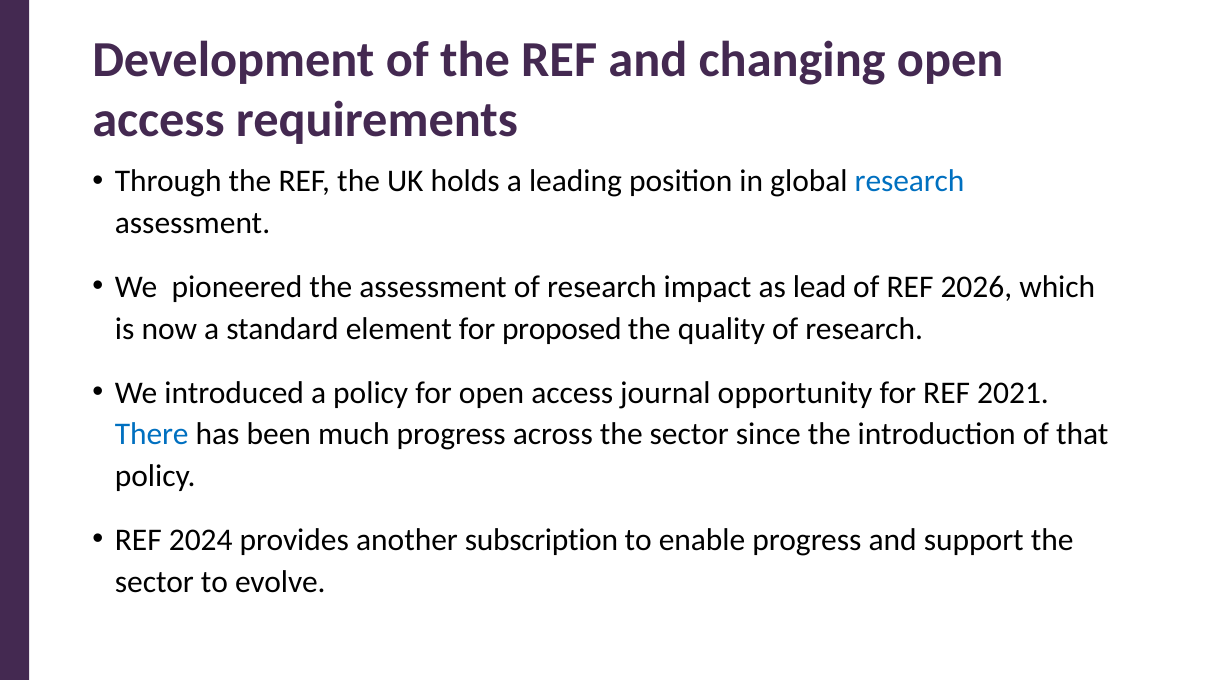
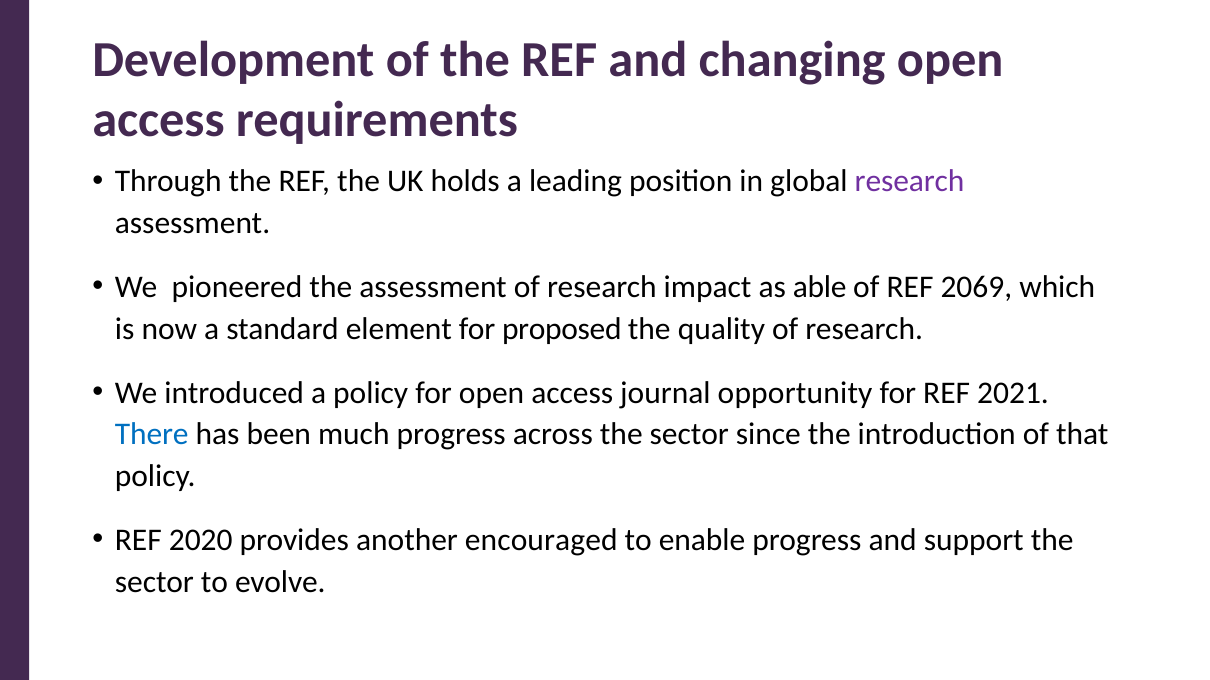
research at (910, 182) colour: blue -> purple
lead: lead -> able
2026: 2026 -> 2069
2024: 2024 -> 2020
subscription: subscription -> encouraged
